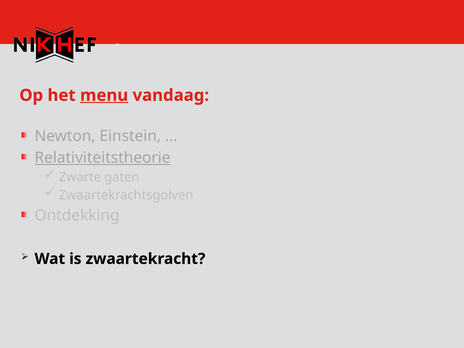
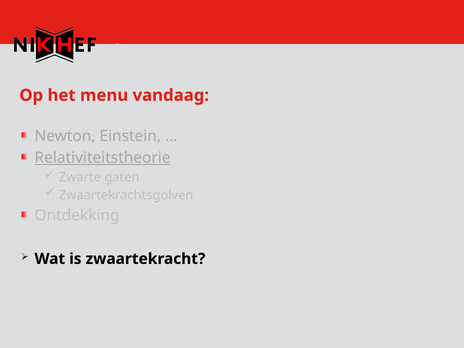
menu underline: present -> none
